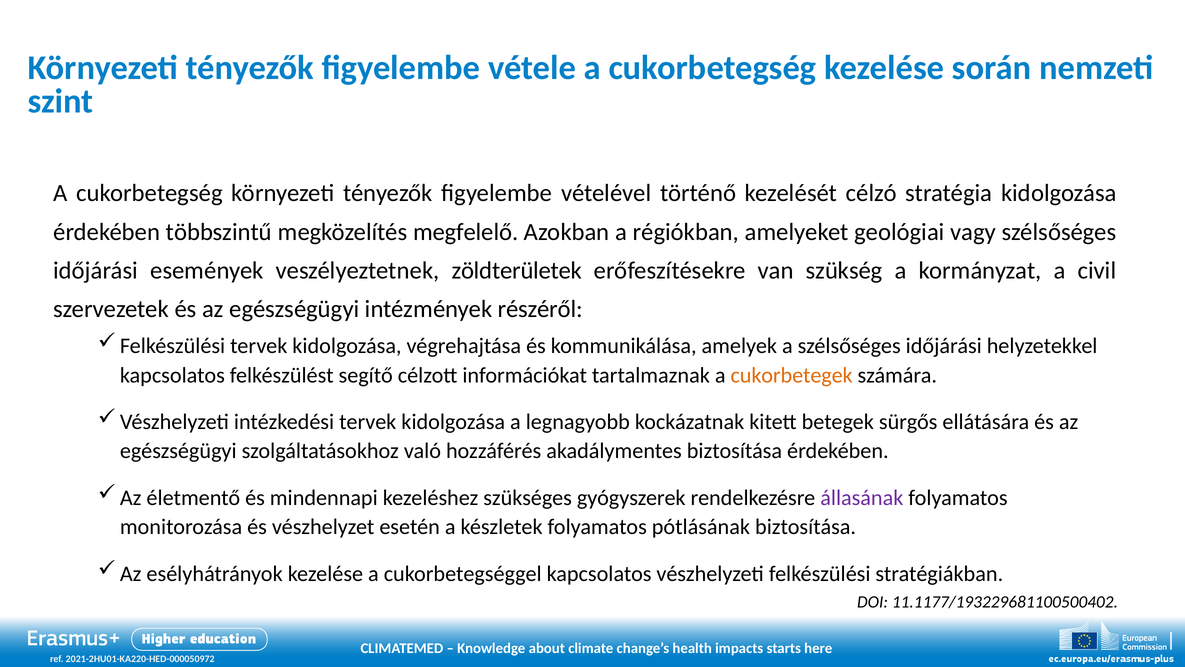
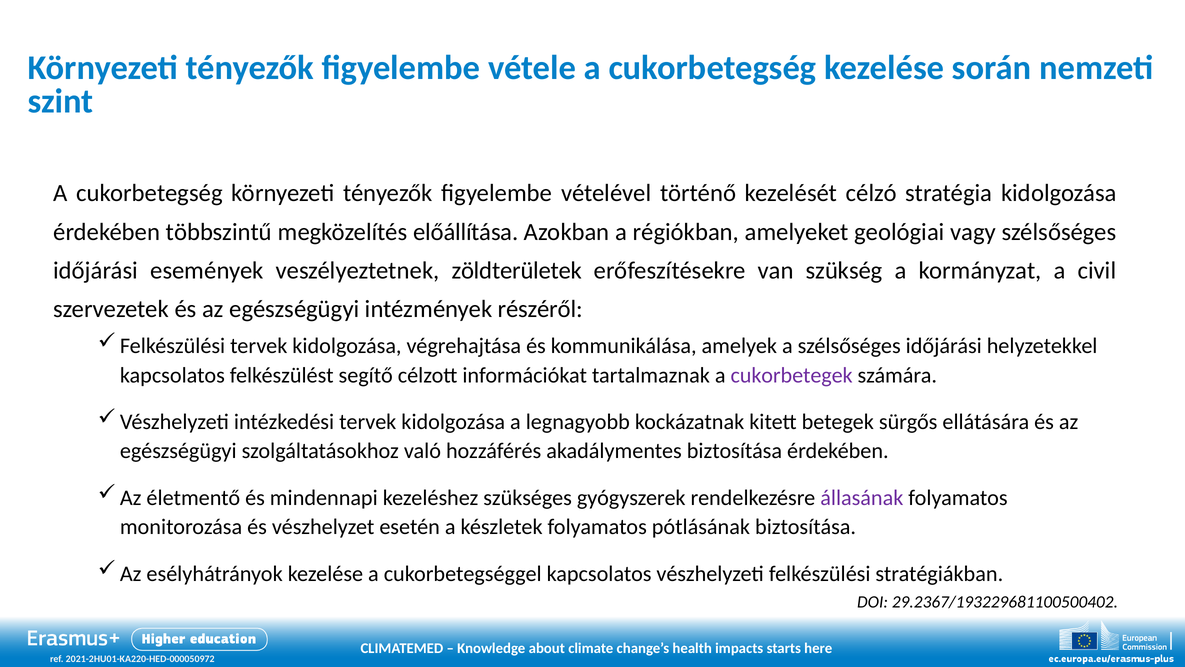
megfelelő: megfelelő -> előállítása
cukorbetegek colour: orange -> purple
11.1177/193229681100500402: 11.1177/193229681100500402 -> 29.2367/193229681100500402
